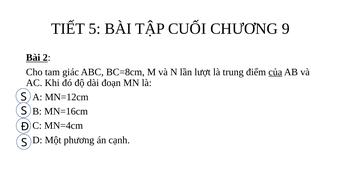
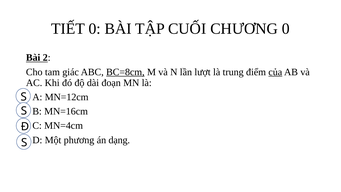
TIẾT 5: 5 -> 0
CHƯƠNG 9: 9 -> 0
BC=8cm underline: none -> present
cạnh: cạnh -> dạng
